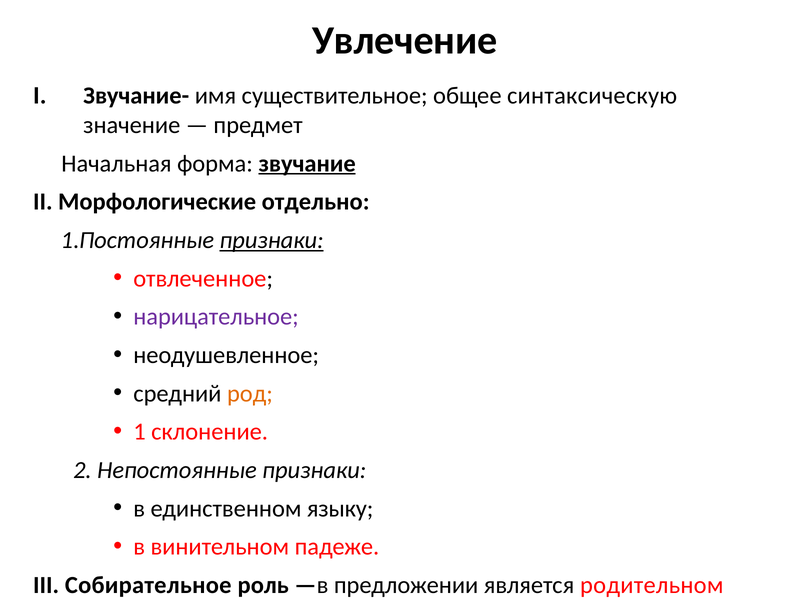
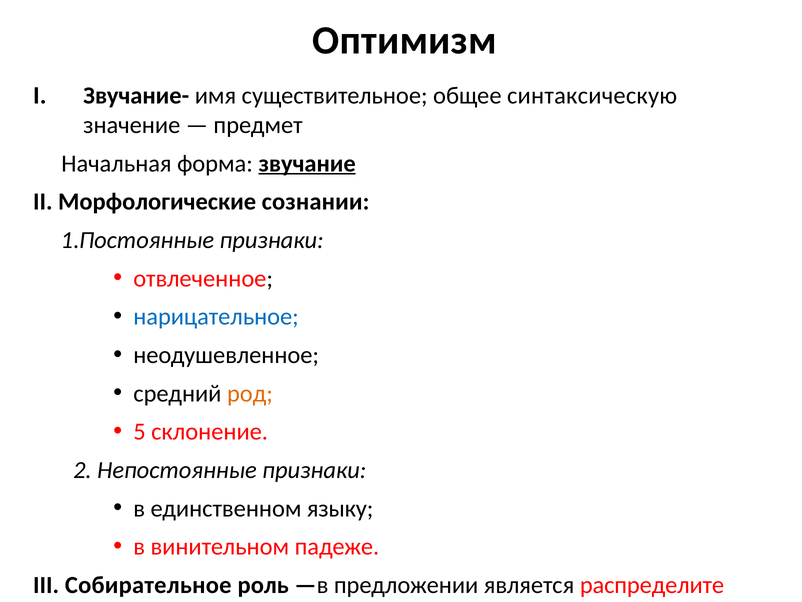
Увлечение: Увлечение -> Оптимизм
отдельно: отдельно -> сознании
признаки at (272, 240) underline: present -> none
нарицательное colour: purple -> blue
1: 1 -> 5
родительном: родительном -> распределите
